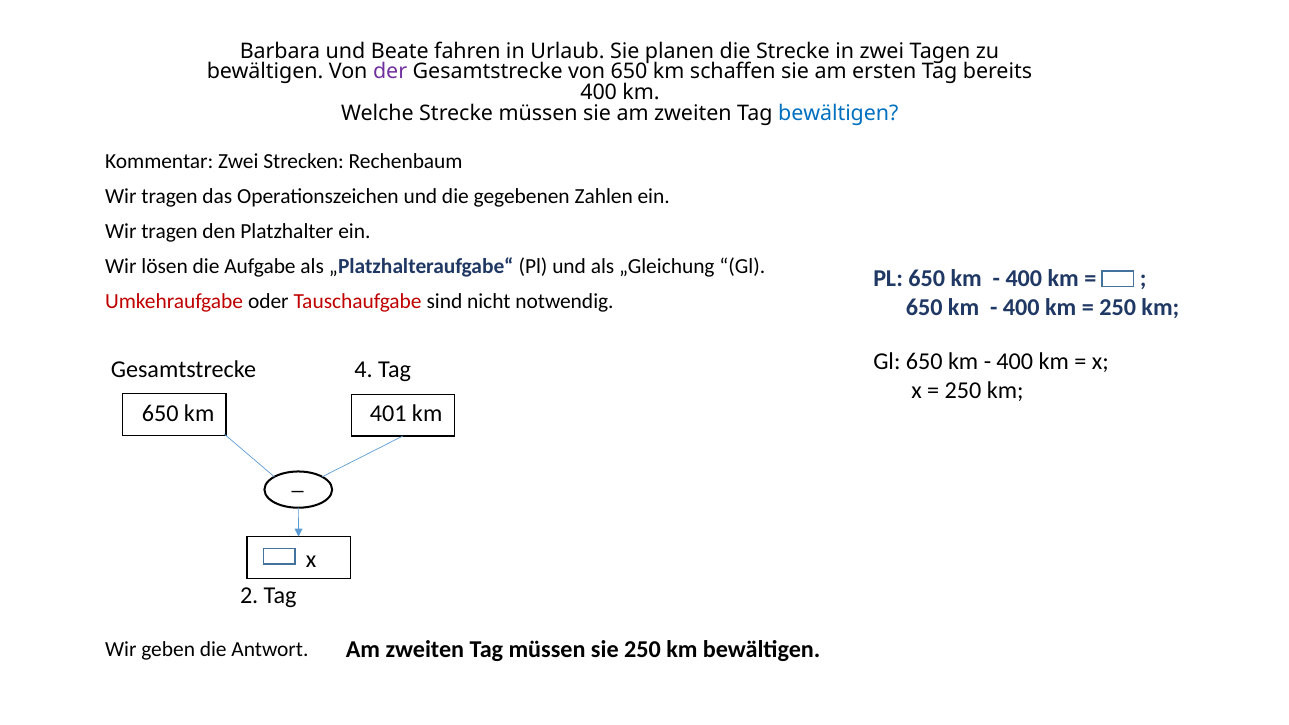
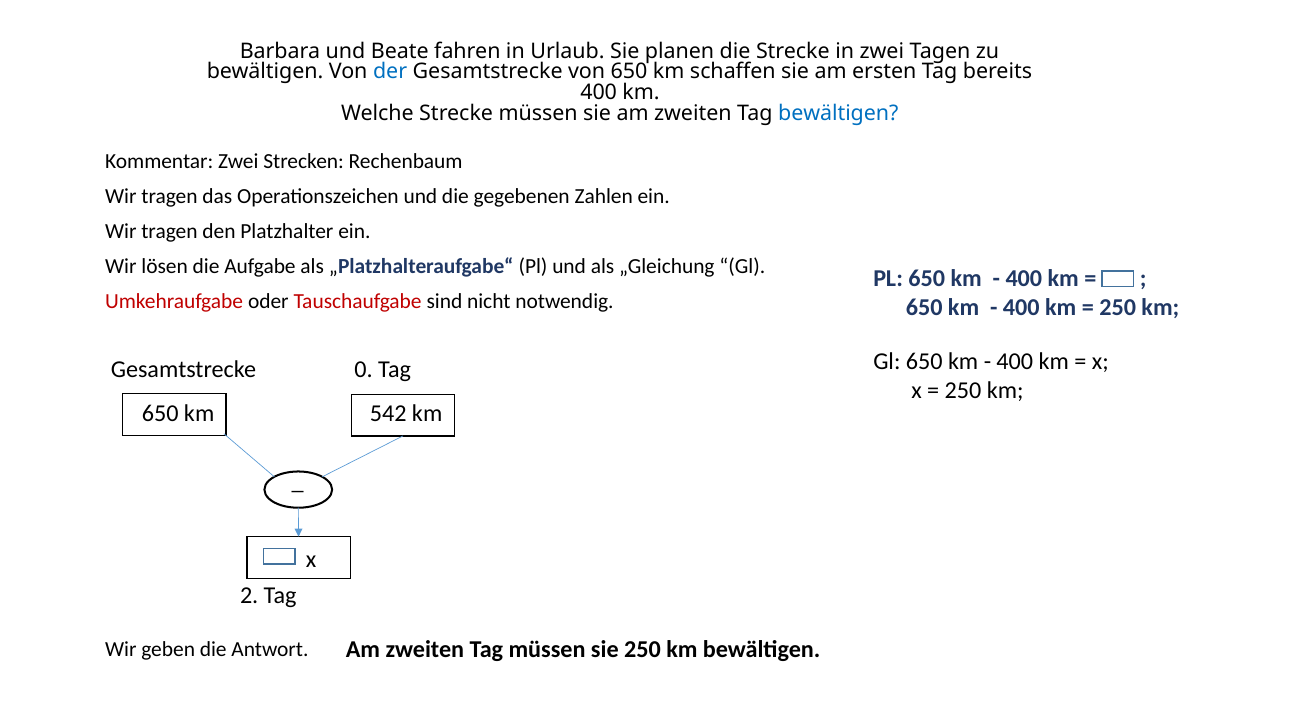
der colour: purple -> blue
4: 4 -> 0
401: 401 -> 542
